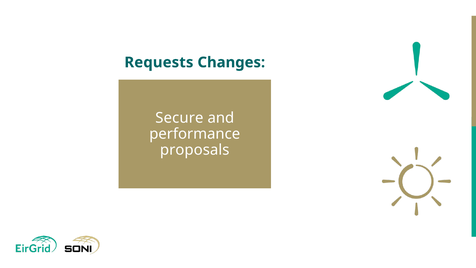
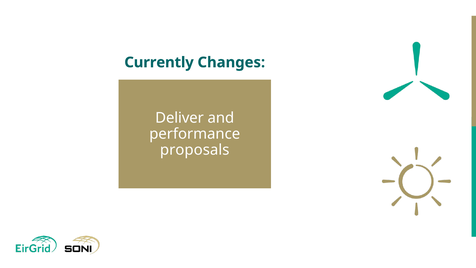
Requests: Requests -> Currently
Secure: Secure -> Deliver
